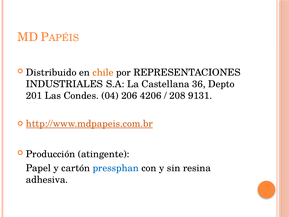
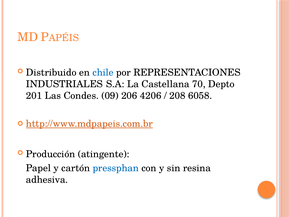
chile colour: orange -> blue
36: 36 -> 70
04: 04 -> 09
9131: 9131 -> 6058
